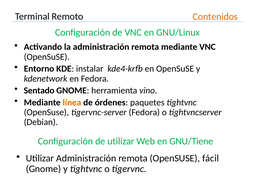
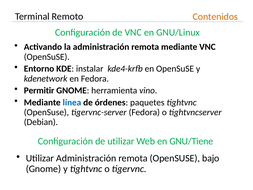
Sentado: Sentado -> Permitir
línea colour: orange -> blue
fácil: fácil -> bajo
